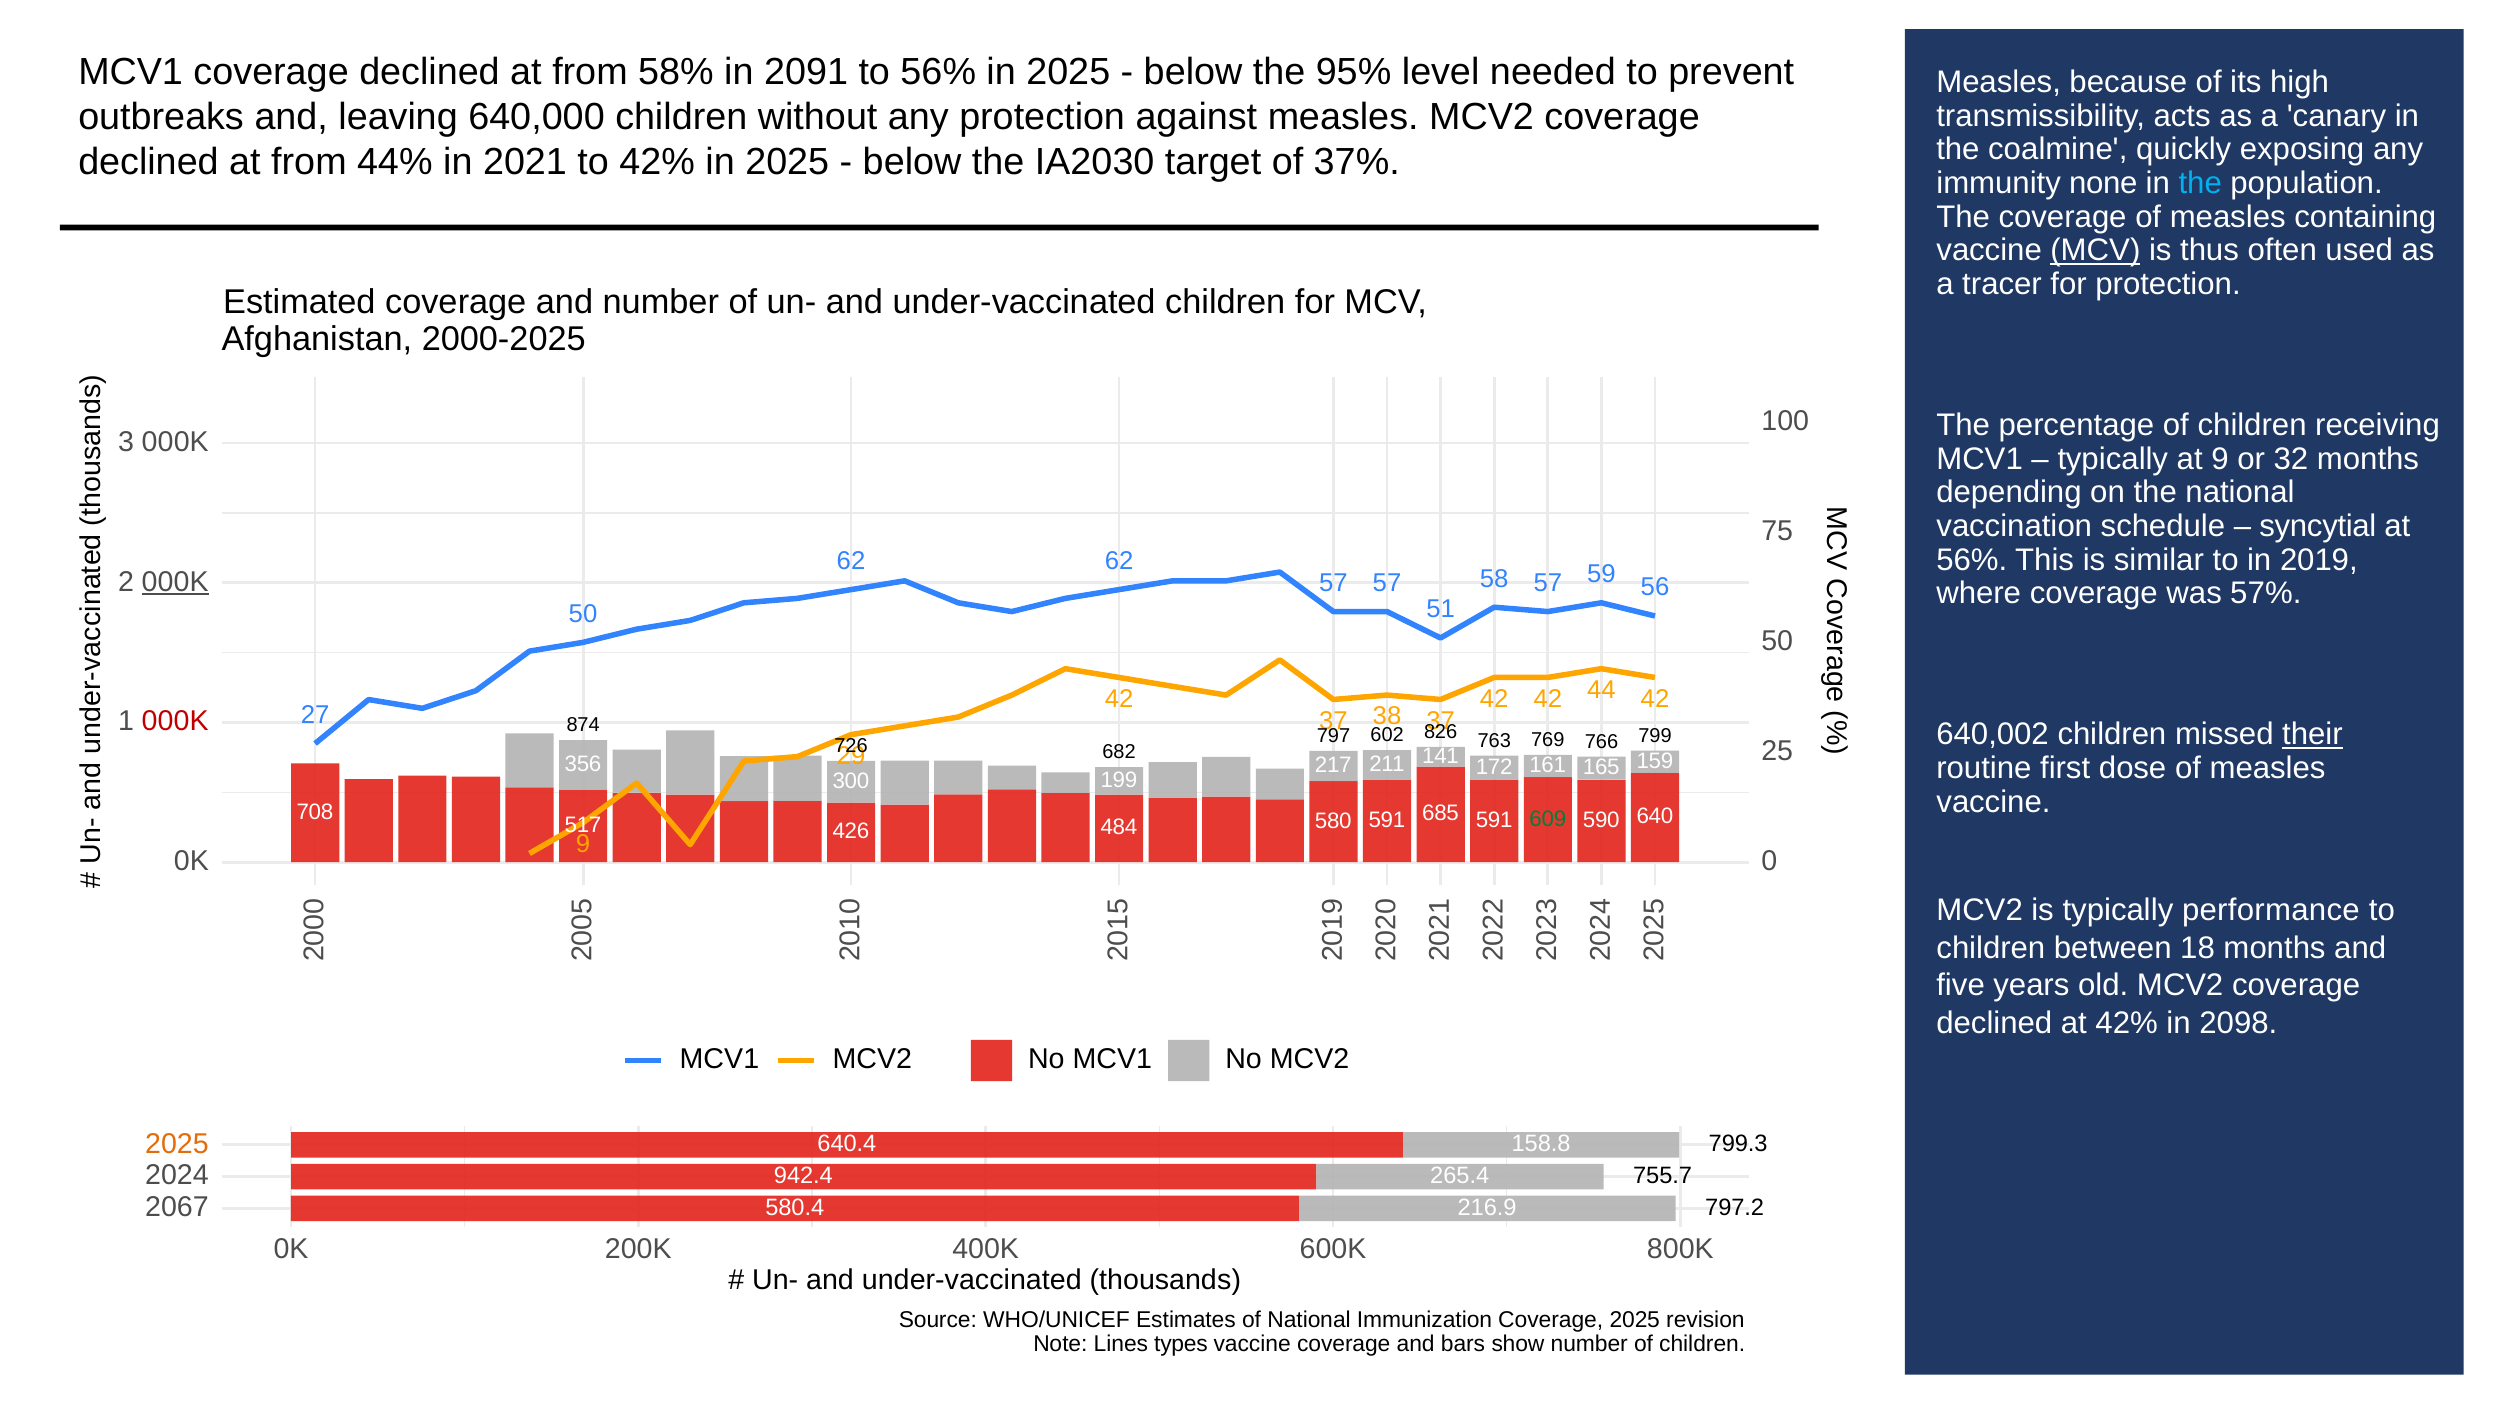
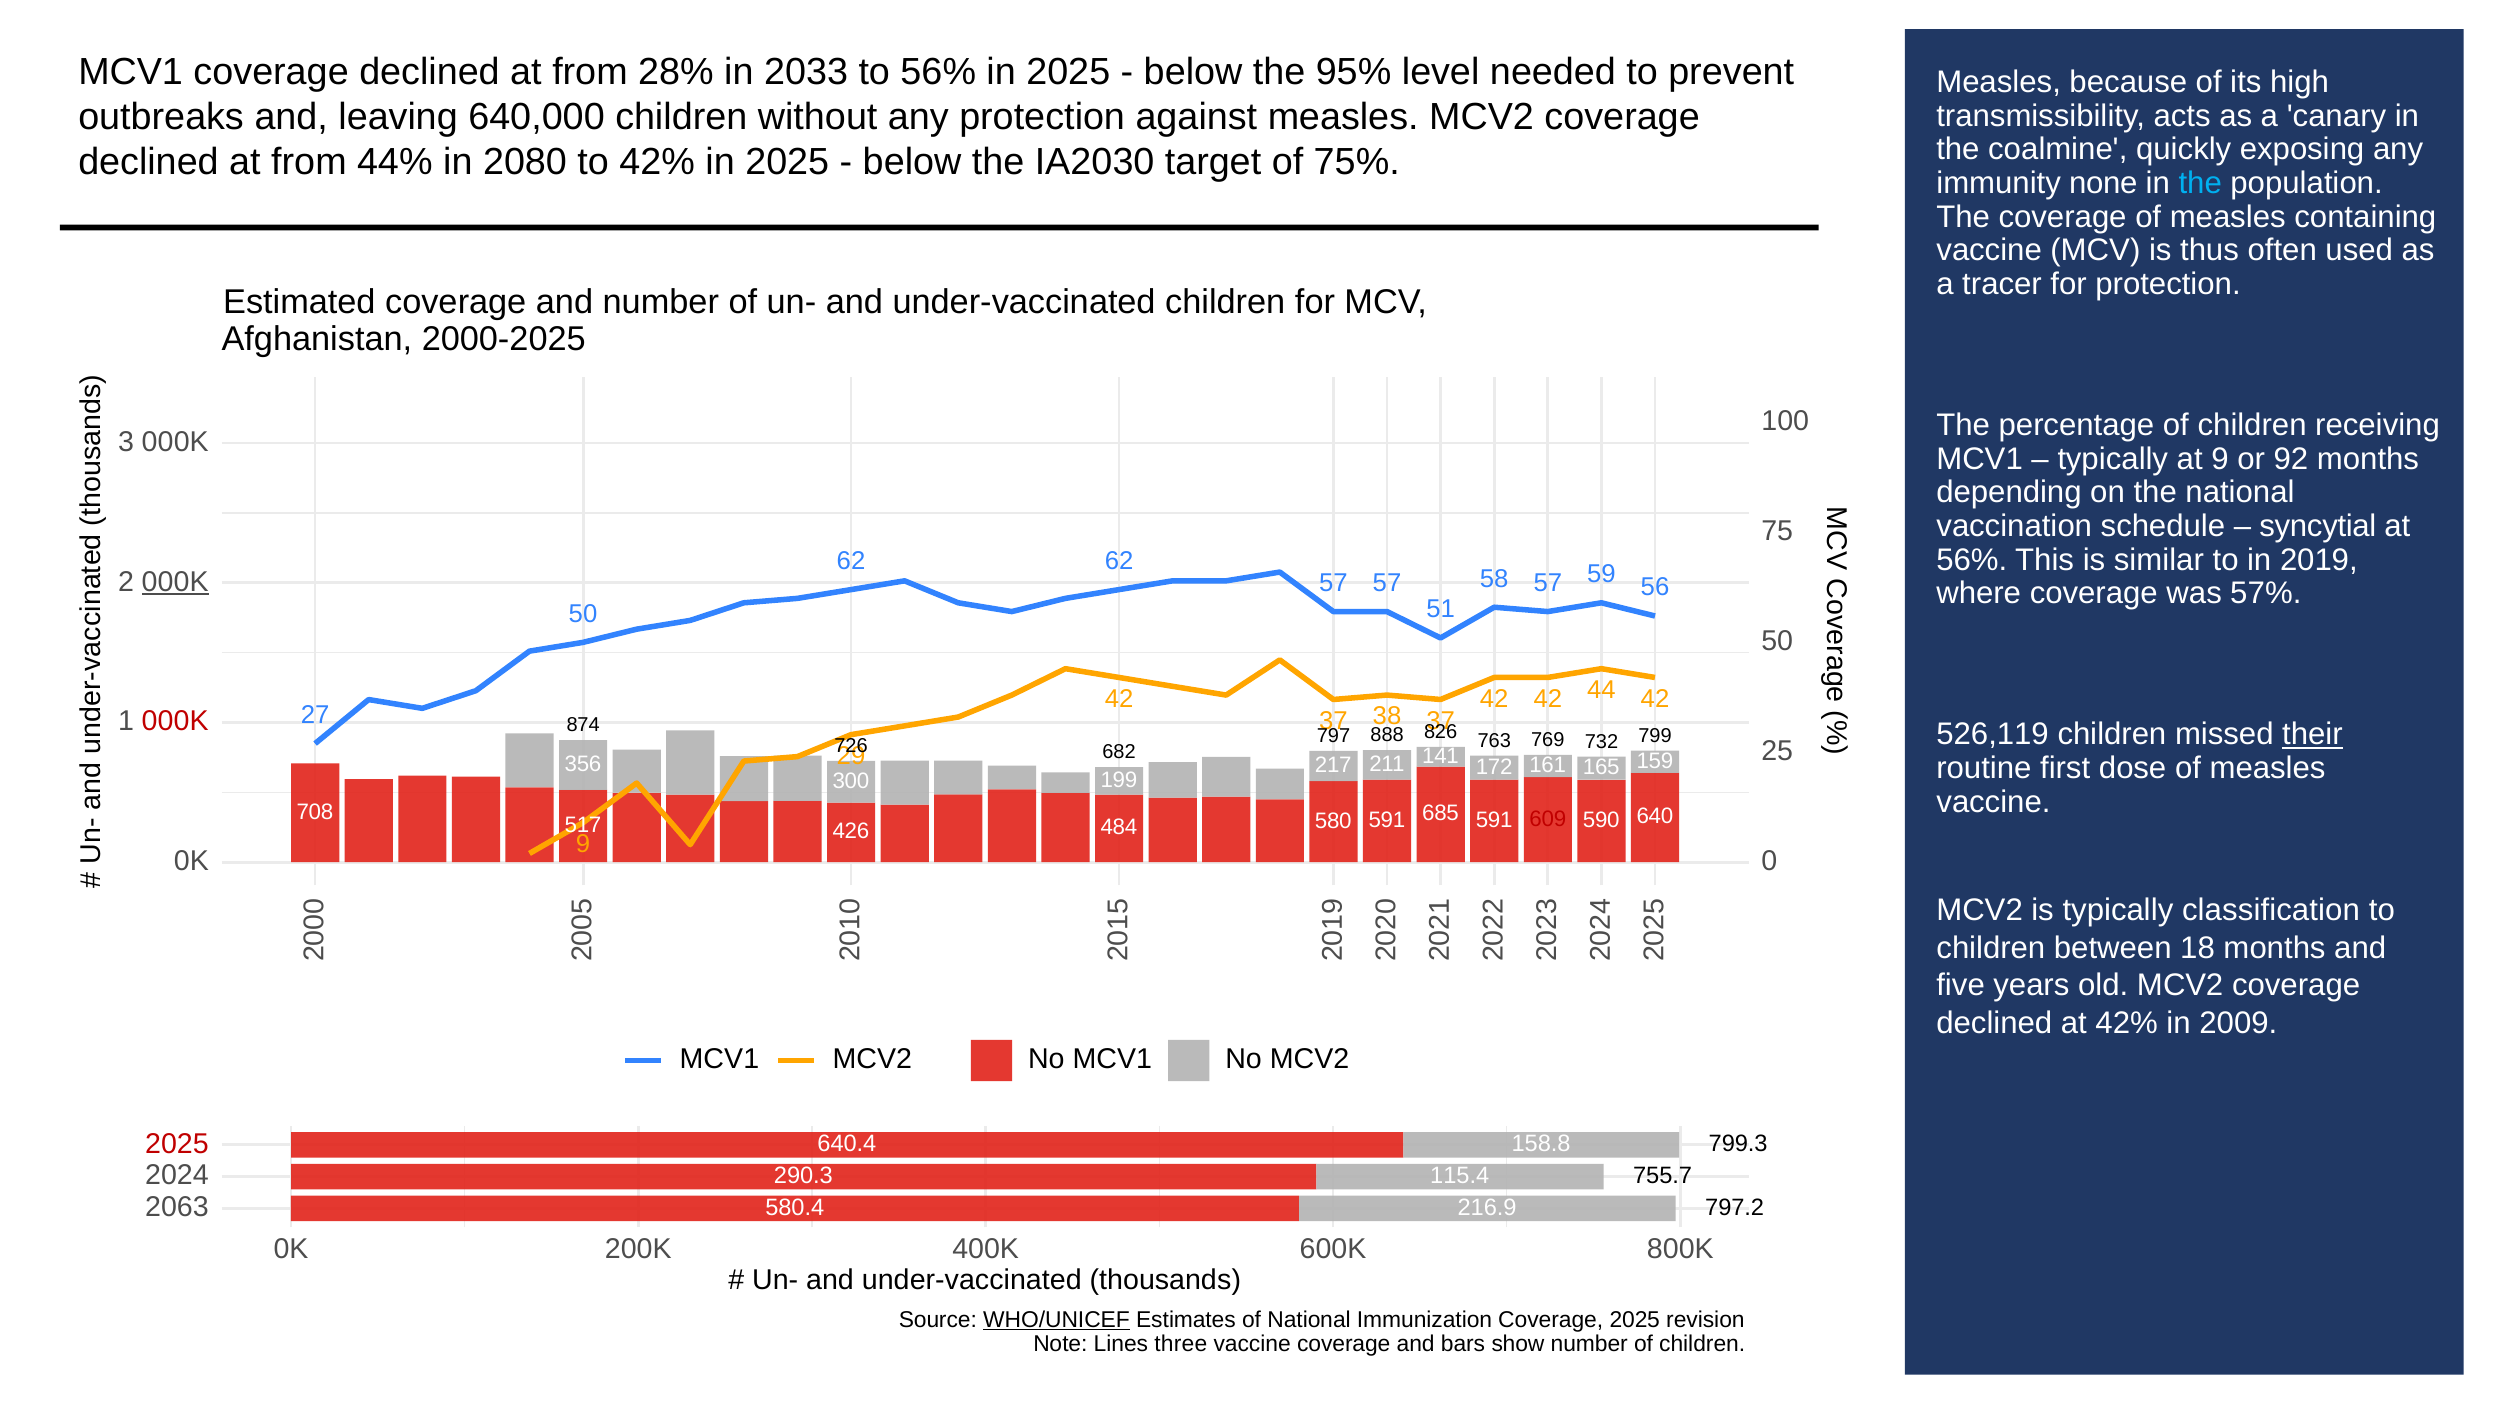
58%: 58% -> 28%
2091: 2091 -> 2033
2021: 2021 -> 2080
37%: 37% -> 75%
MCV at (2095, 250) underline: present -> none
32: 32 -> 92
640,002: 640,002 -> 526,119
602: 602 -> 888
766: 766 -> 732
609 colour: green -> red
performance: performance -> classification
2098: 2098 -> 2009
2025 at (177, 1143) colour: orange -> red
942.4: 942.4 -> 290.3
265.4: 265.4 -> 115.4
2067: 2067 -> 2063
WHO/UNICEF underline: none -> present
types: types -> three
